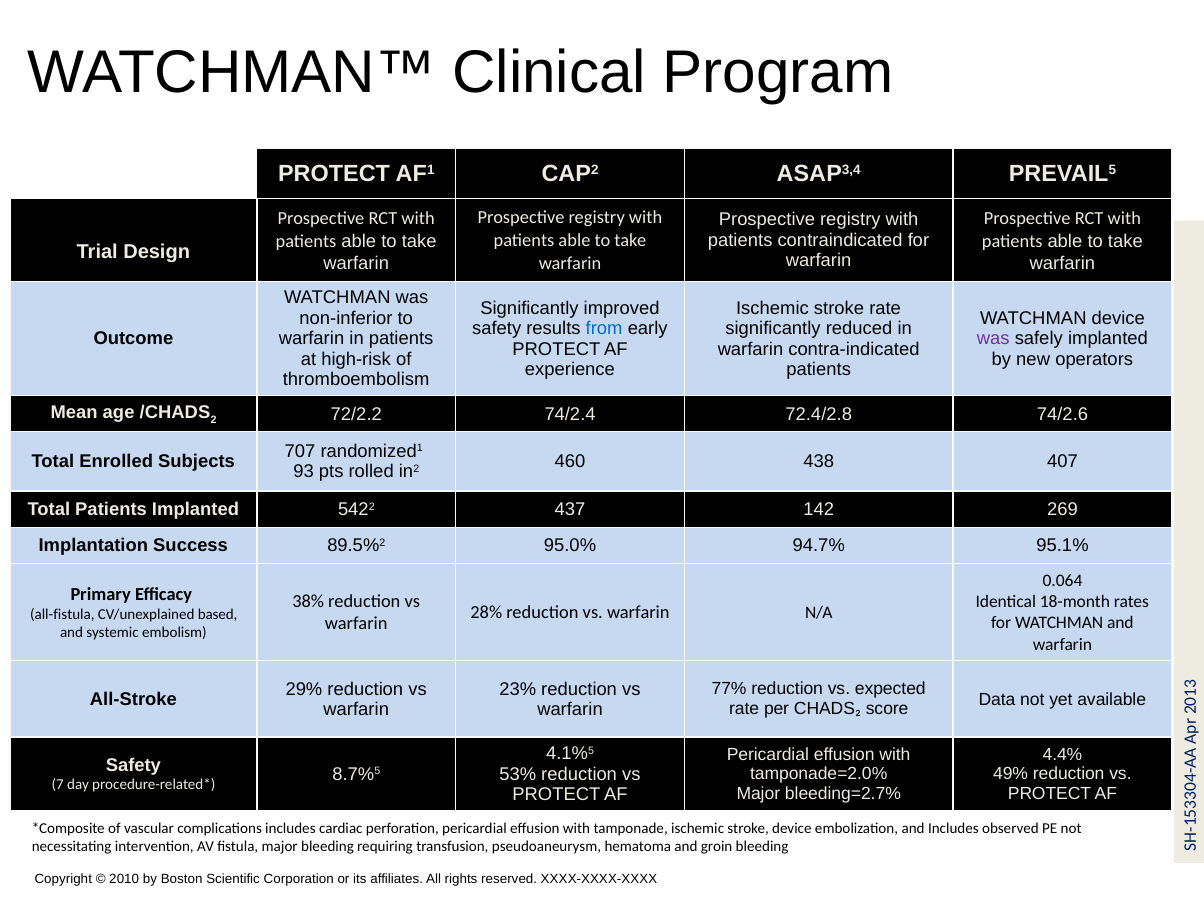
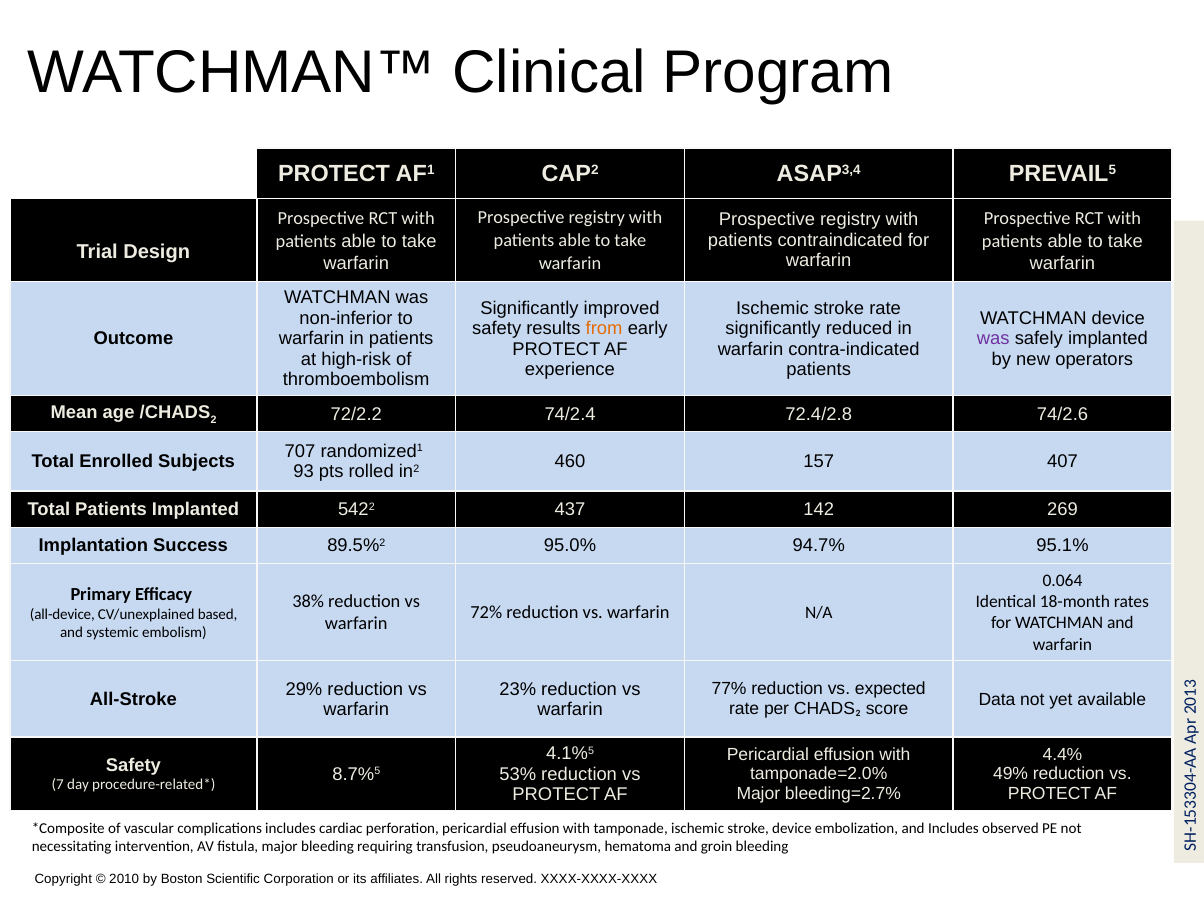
from colour: blue -> orange
438: 438 -> 157
28%: 28% -> 72%
all-fistula: all-fistula -> all-device
